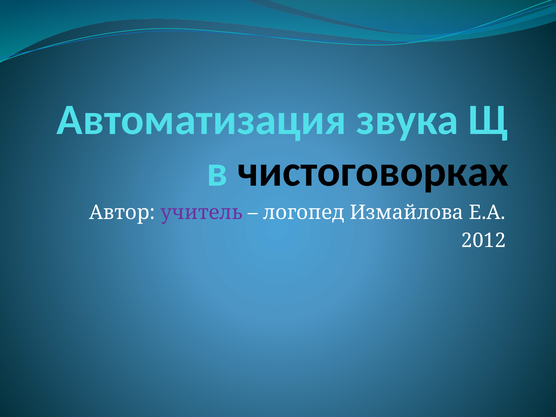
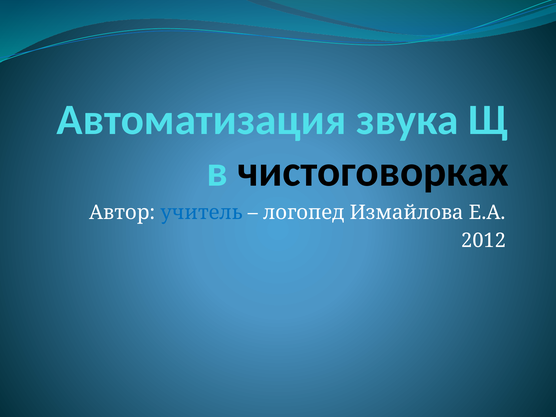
учитель colour: purple -> blue
